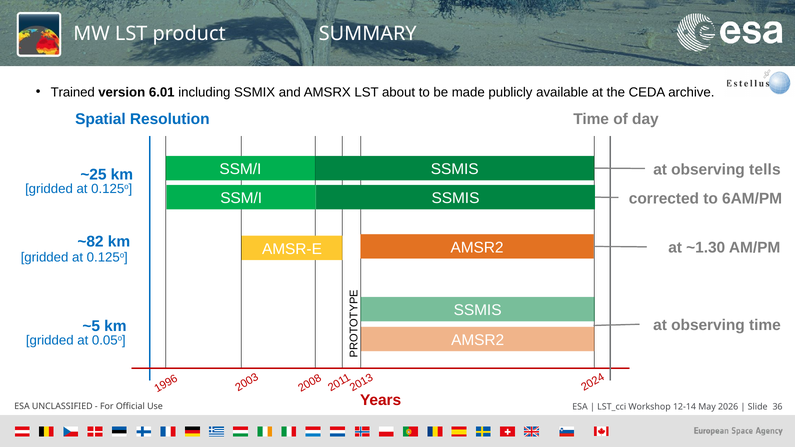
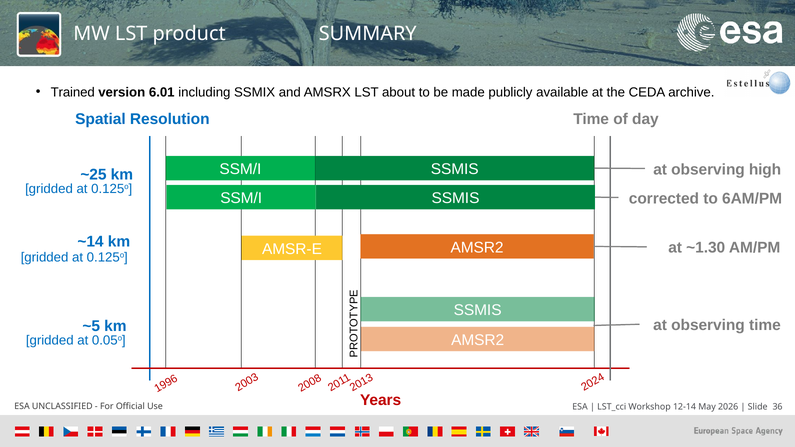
tells: tells -> high
~82: ~82 -> ~14
